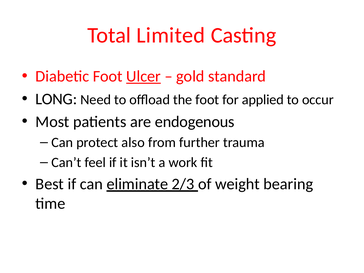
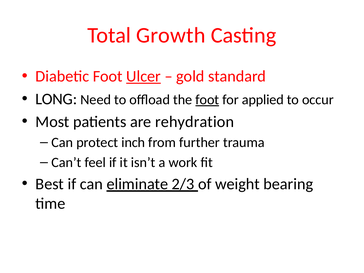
Limited: Limited -> Growth
foot at (207, 100) underline: none -> present
endogenous: endogenous -> rehydration
also: also -> inch
